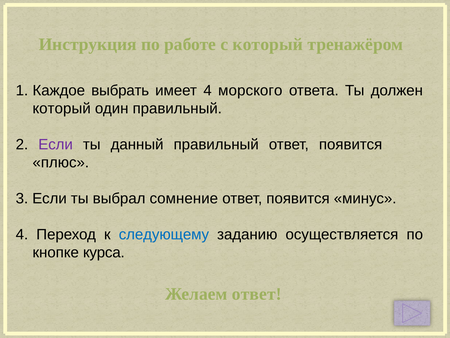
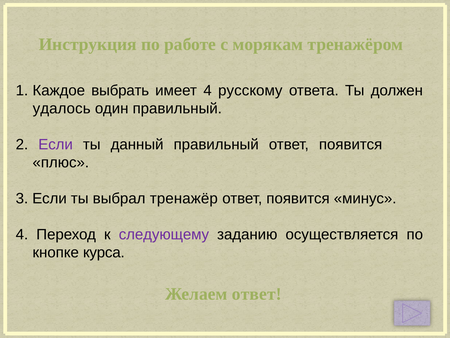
с который: который -> морякам
морского: морского -> русскому
который at (62, 108): который -> удалось
сомнение: сомнение -> тренажёр
следующему colour: blue -> purple
